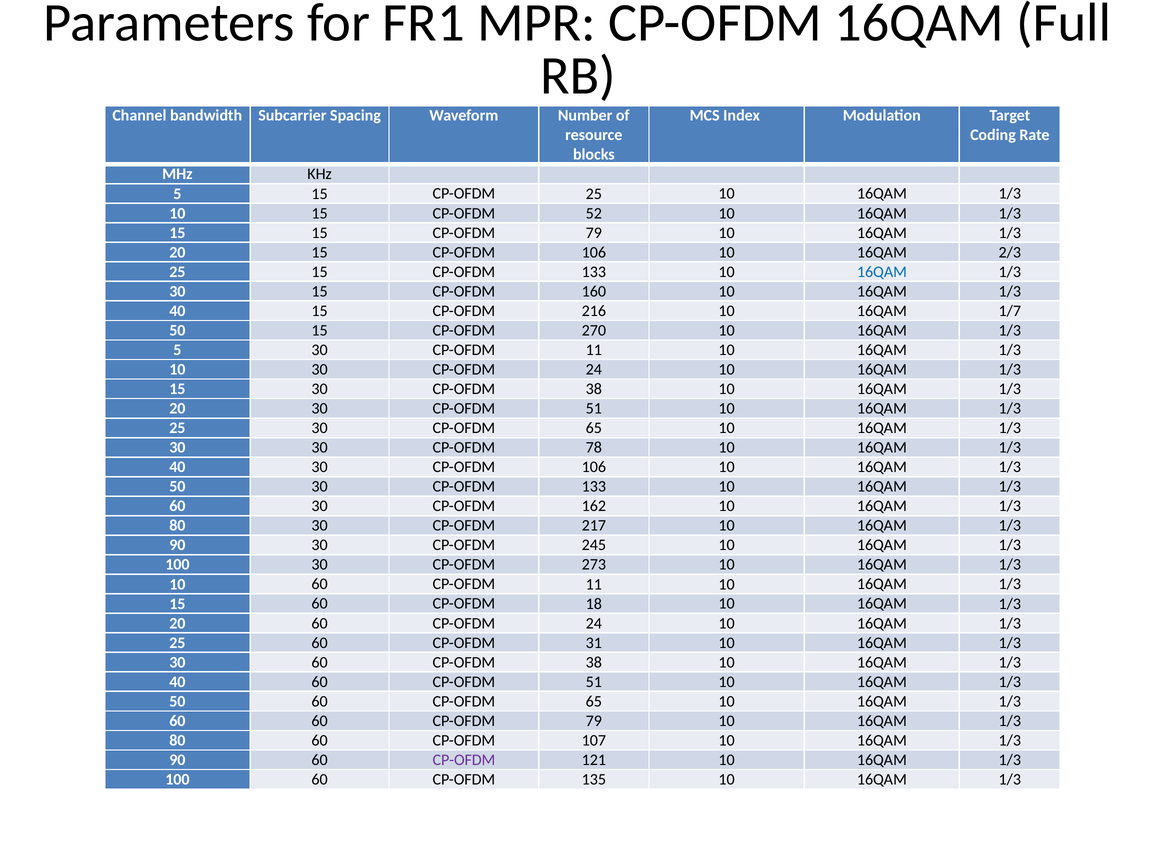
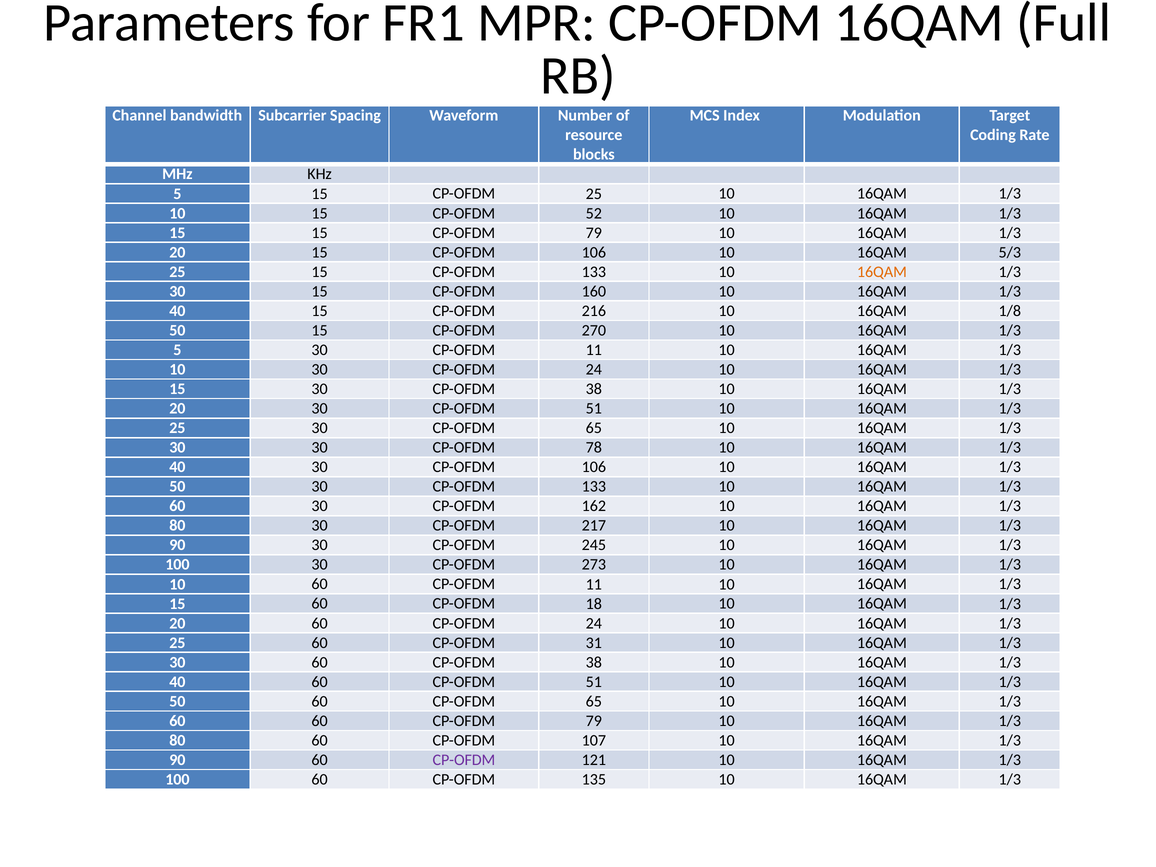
2/3: 2/3 -> 5/3
16QAM at (882, 272) colour: blue -> orange
1/7: 1/7 -> 1/8
